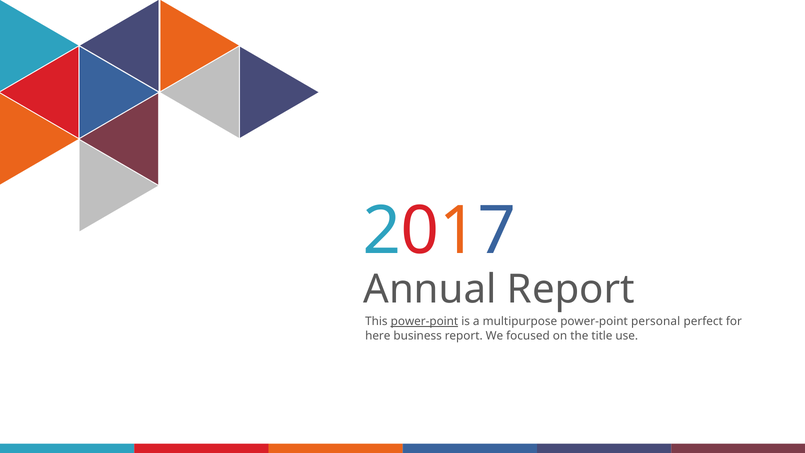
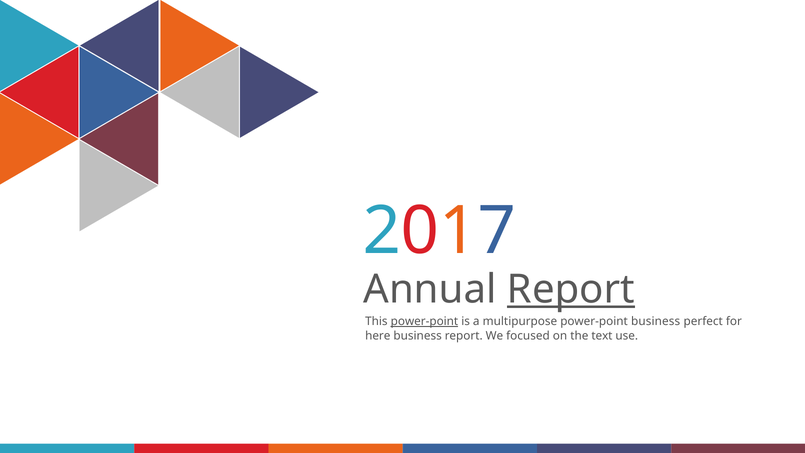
Report at (571, 289) underline: none -> present
power-point personal: personal -> business
title: title -> text
